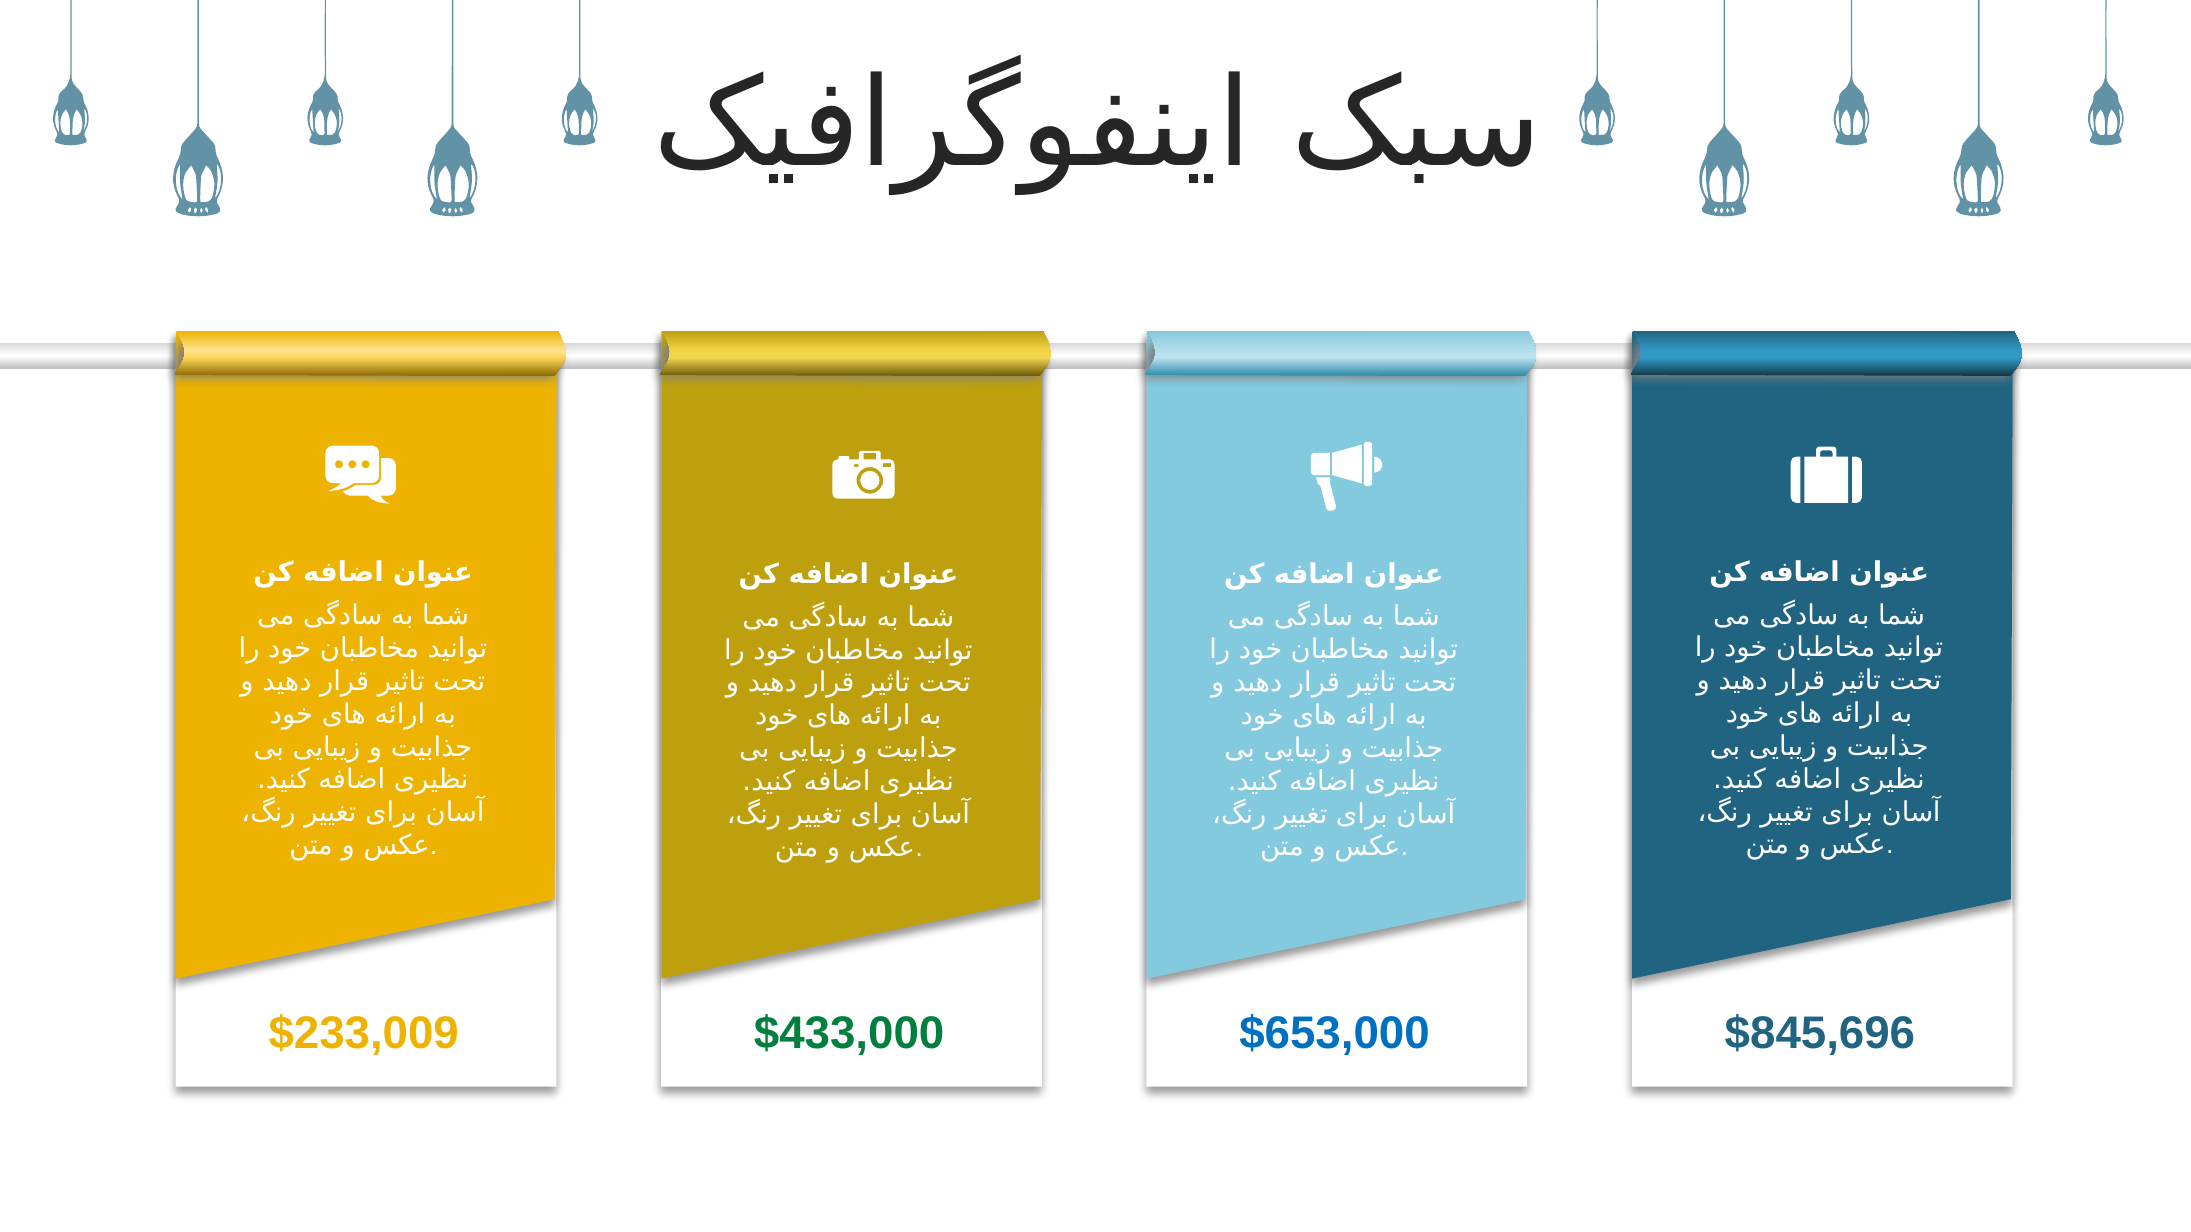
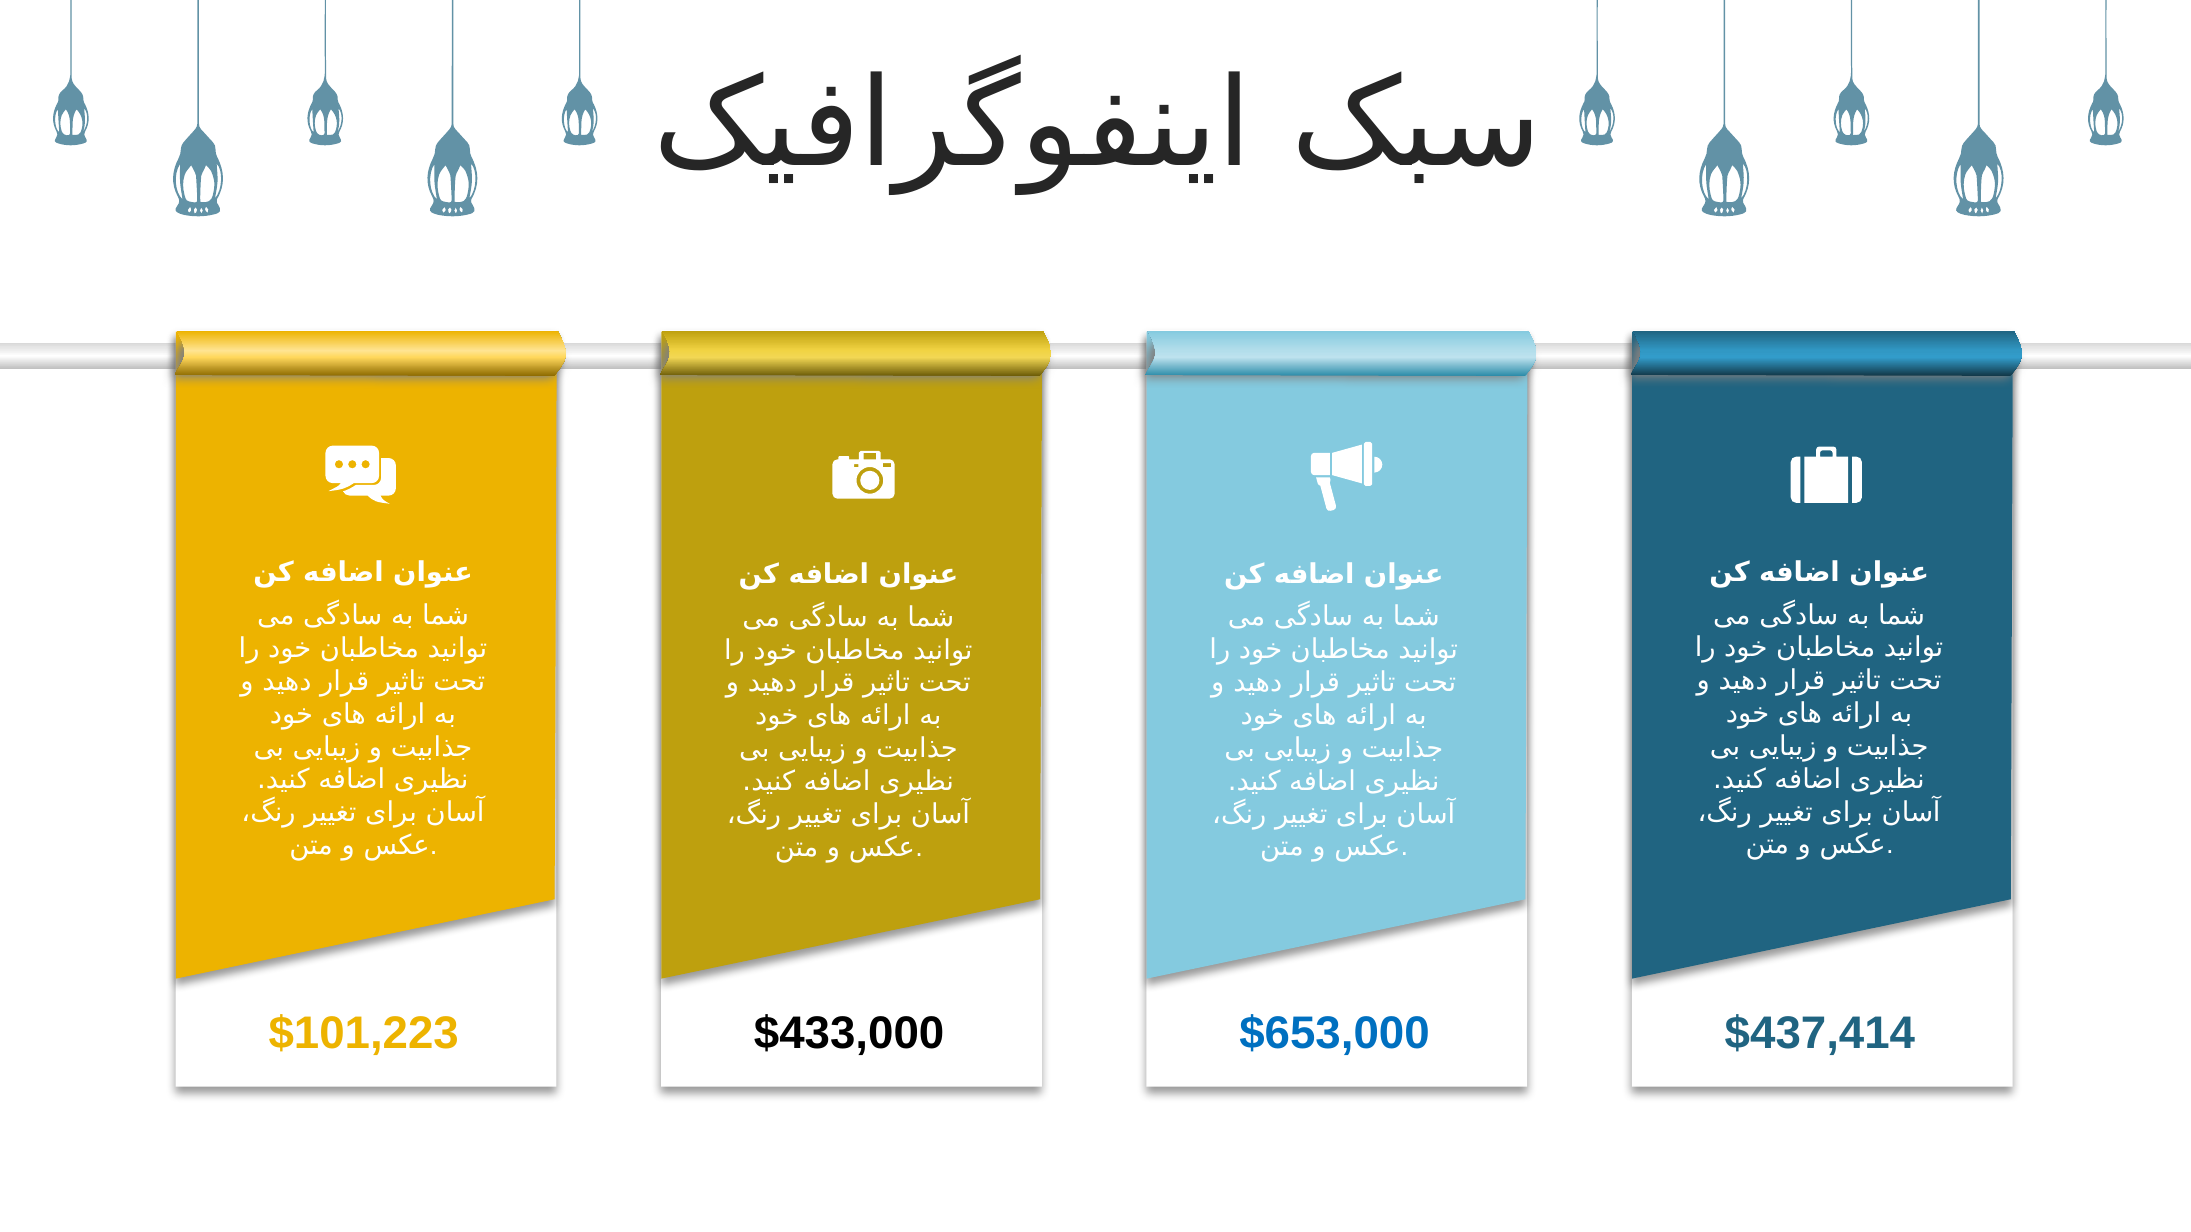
$233,009: $233,009 -> $101,223
$433,000 colour: green -> black
$845,696: $845,696 -> $437,414
